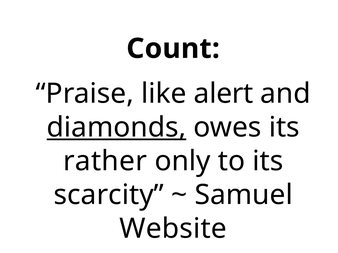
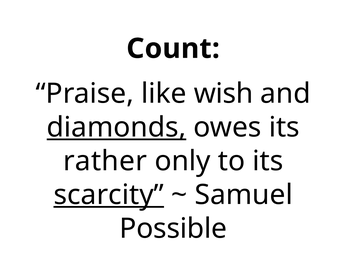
alert: alert -> wish
scarcity underline: none -> present
Website: Website -> Possible
